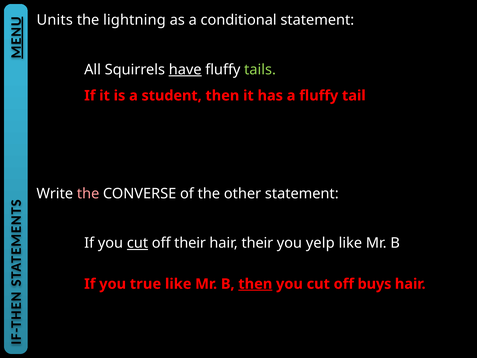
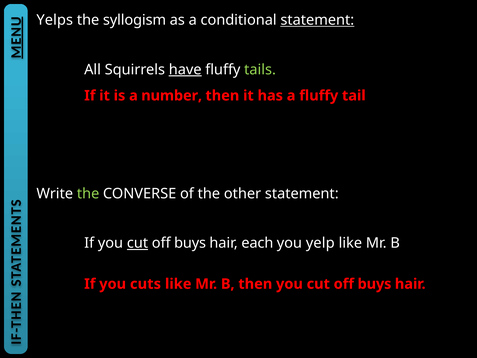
Units: Units -> Yelps
lightning: lightning -> syllogism
statement at (317, 20) underline: none -> present
student: student -> number
the at (88, 193) colour: pink -> light green
their at (190, 243): their -> buys
hair their: their -> each
true: true -> cuts
then at (255, 284) underline: present -> none
